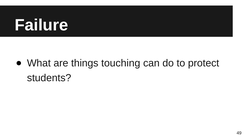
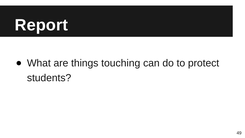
Failure: Failure -> Report
